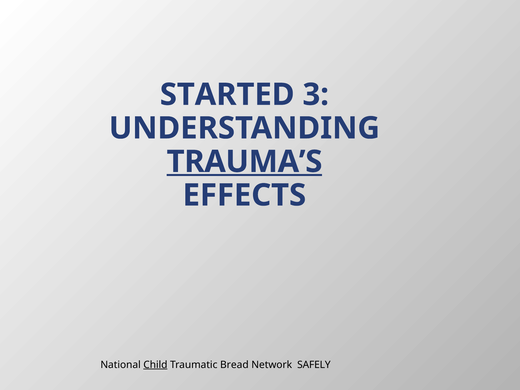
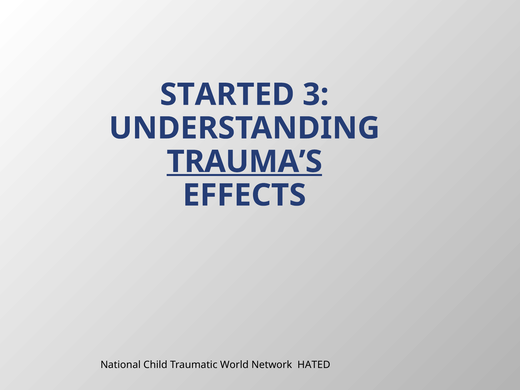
Child underline: present -> none
Bread: Bread -> World
SAFELY: SAFELY -> HATED
